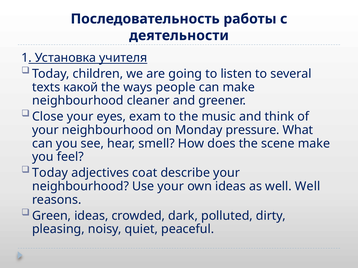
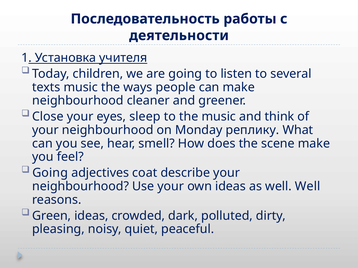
texts какой: какой -> music
exam: exam -> sleep
pressure: pressure -> реплику
Today at (50, 173): Today -> Going
